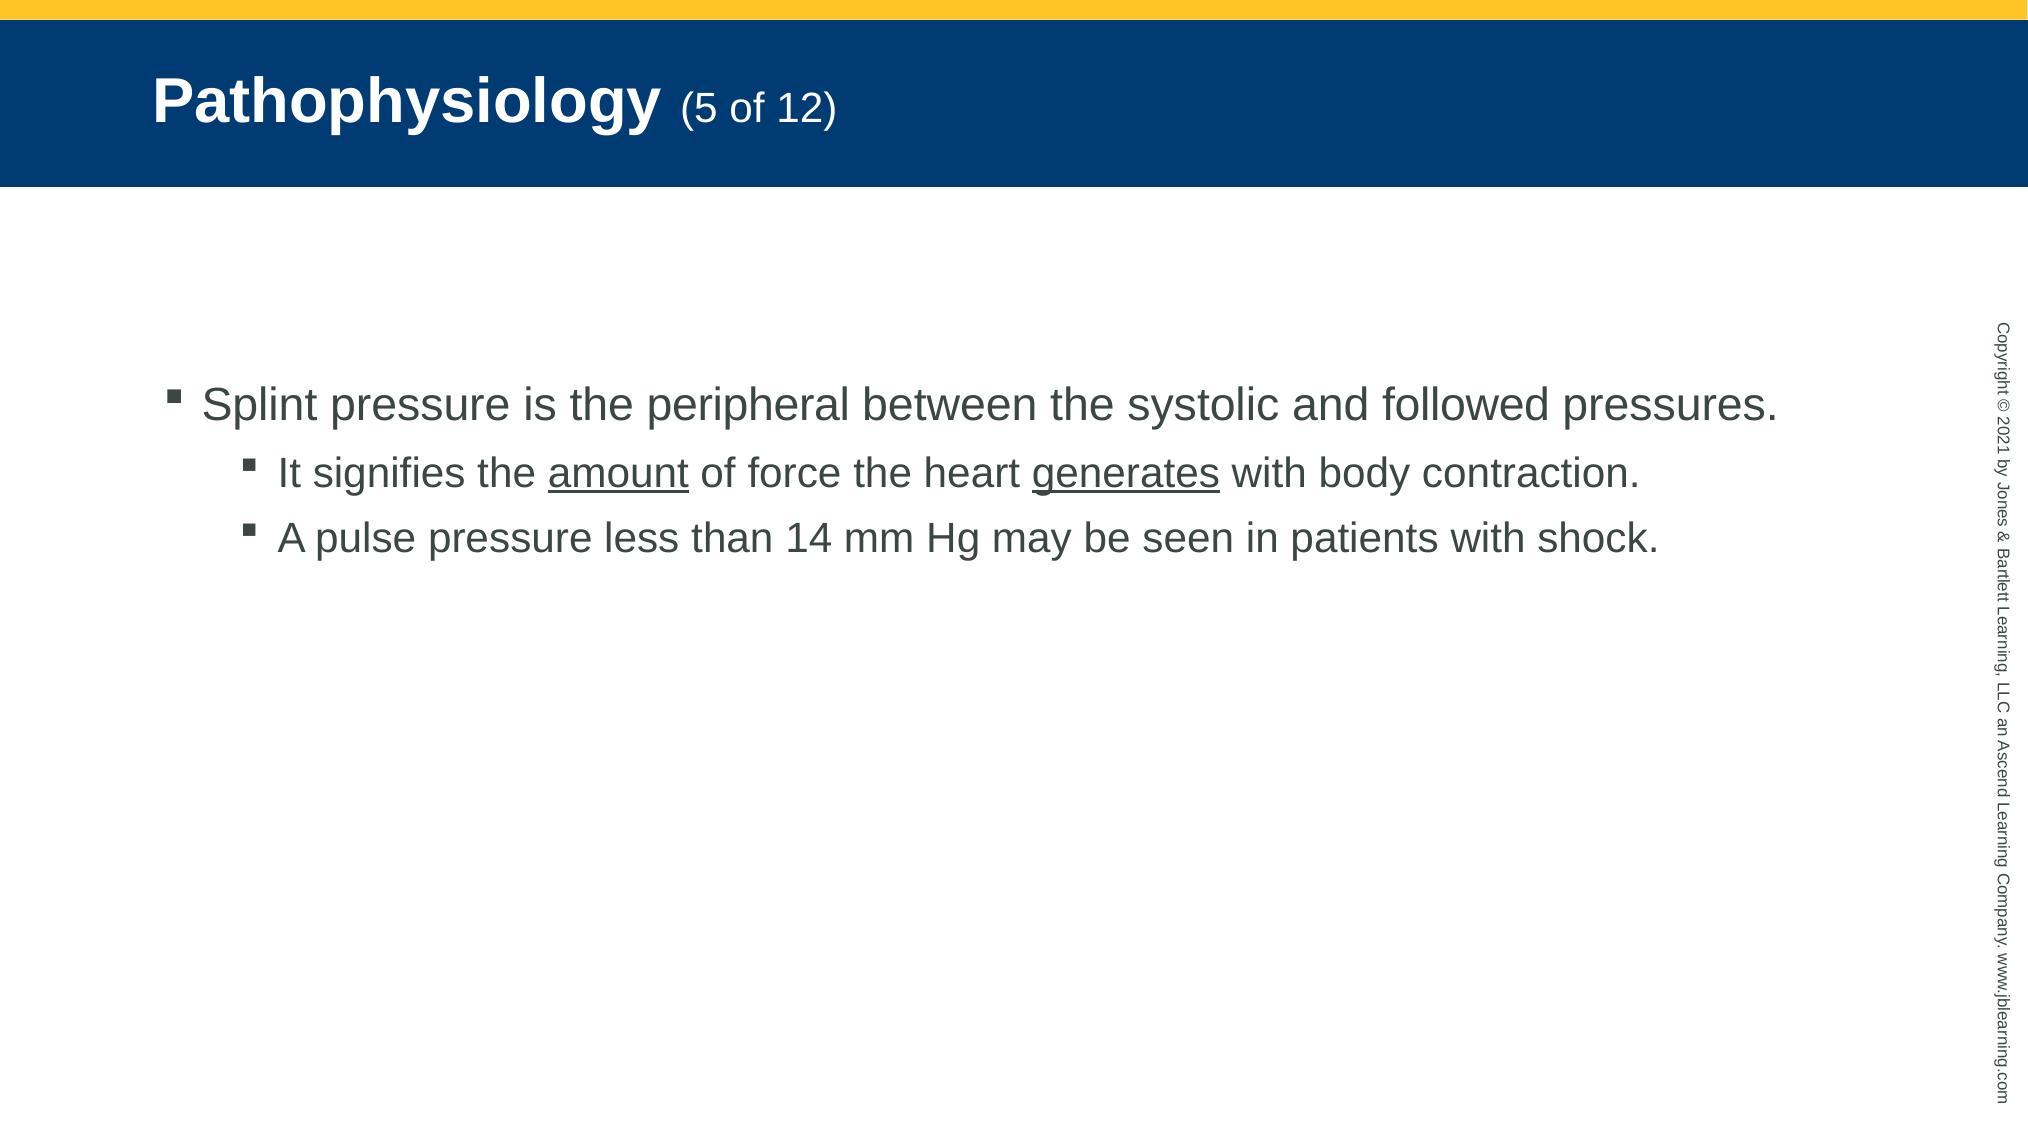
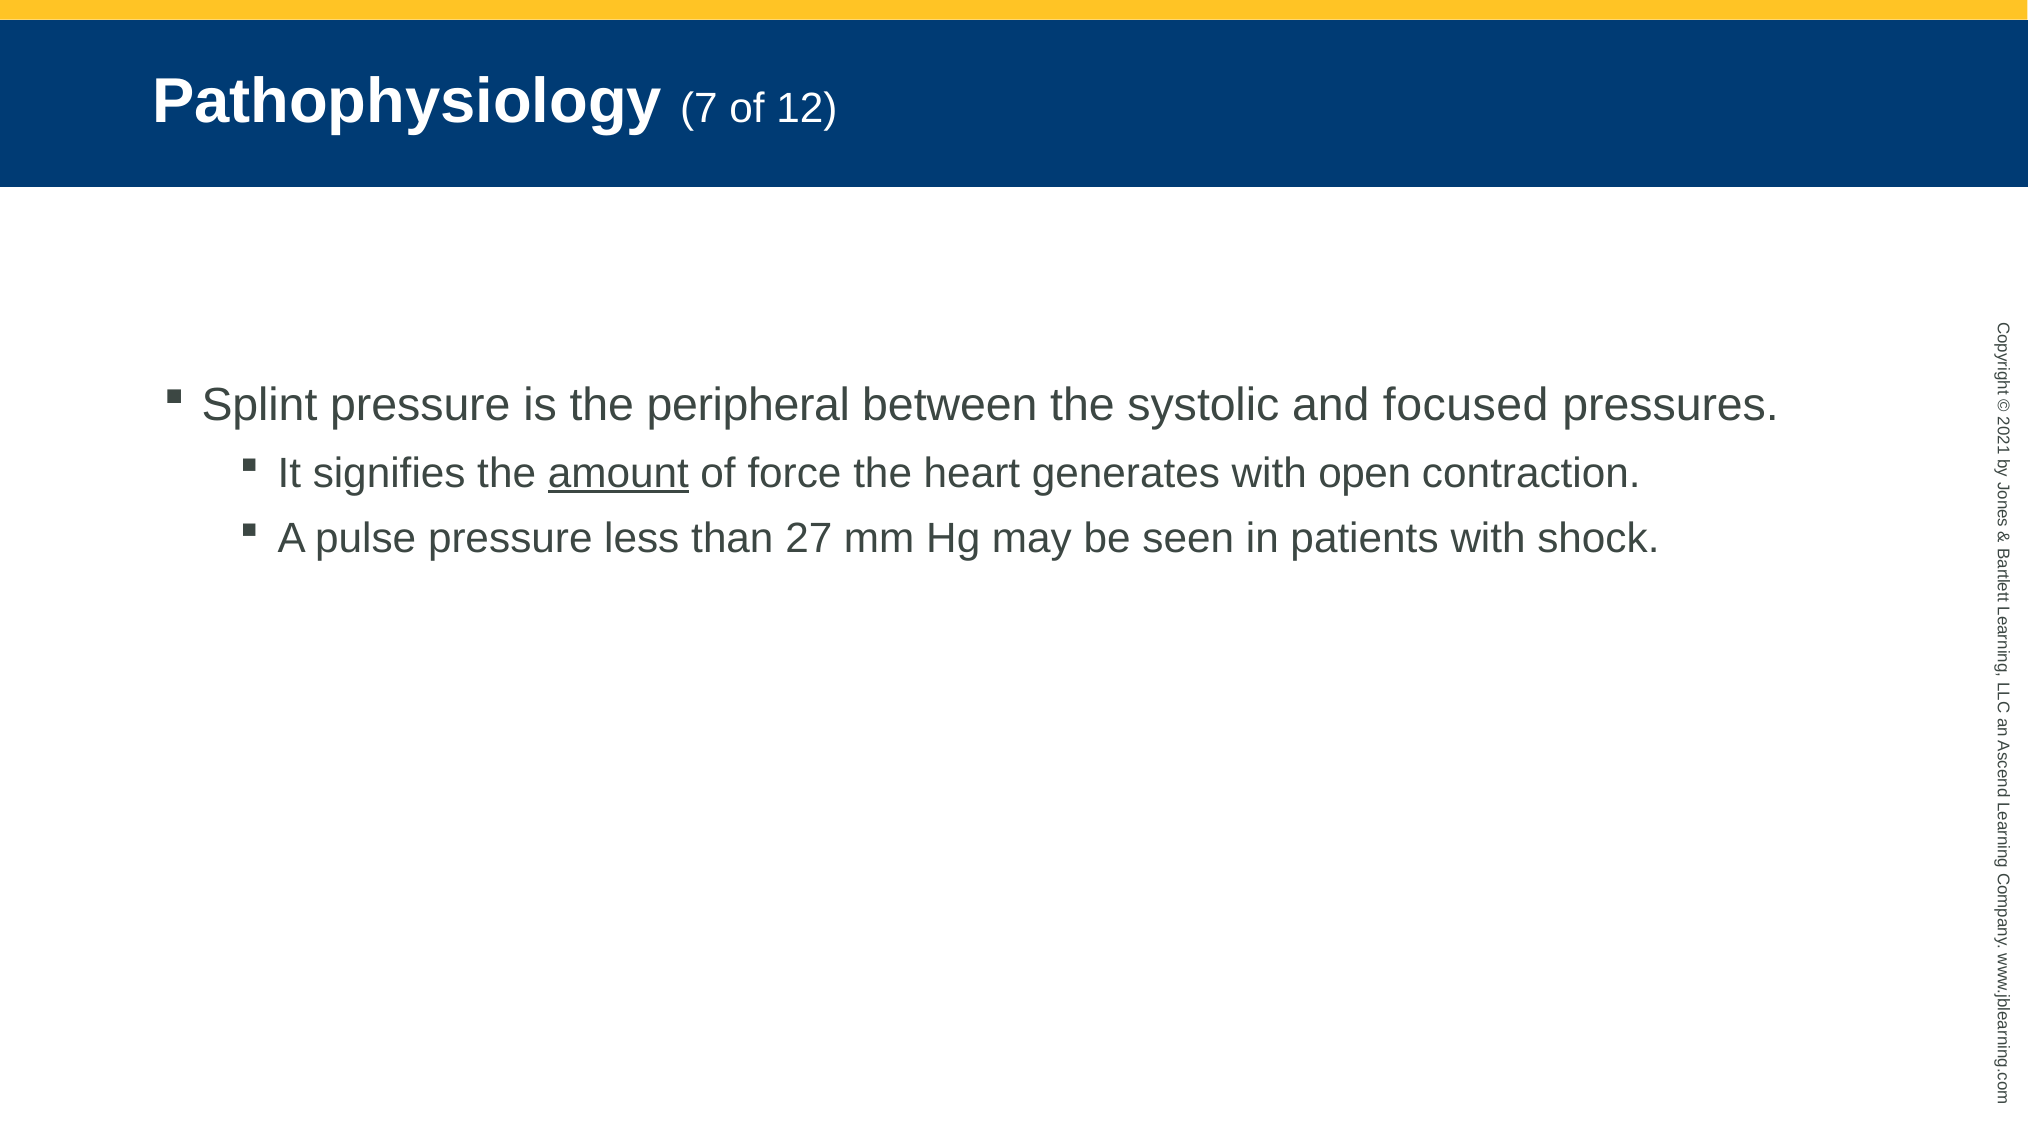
5: 5 -> 7
followed: followed -> focused
generates underline: present -> none
body: body -> open
14: 14 -> 27
